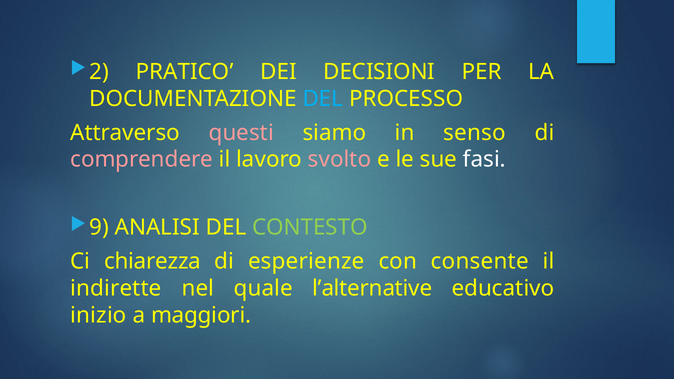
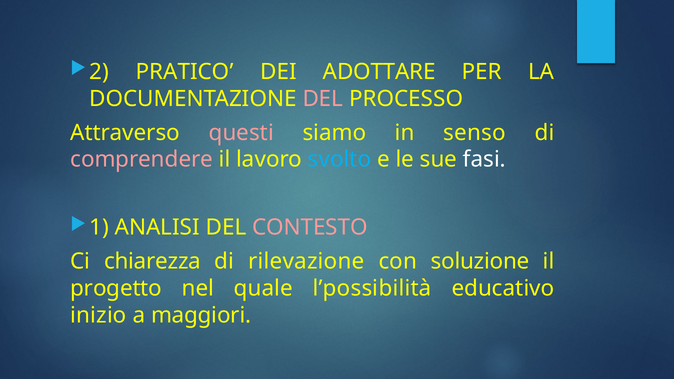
DECISIONI: DECISIONI -> ADOTTARE
DEL at (323, 99) colour: light blue -> pink
svolto colour: pink -> light blue
9: 9 -> 1
CONTESTO colour: light green -> pink
esperienze: esperienze -> rilevazione
consente: consente -> soluzione
indirette: indirette -> progetto
l’alternative: l’alternative -> l’possibilità
